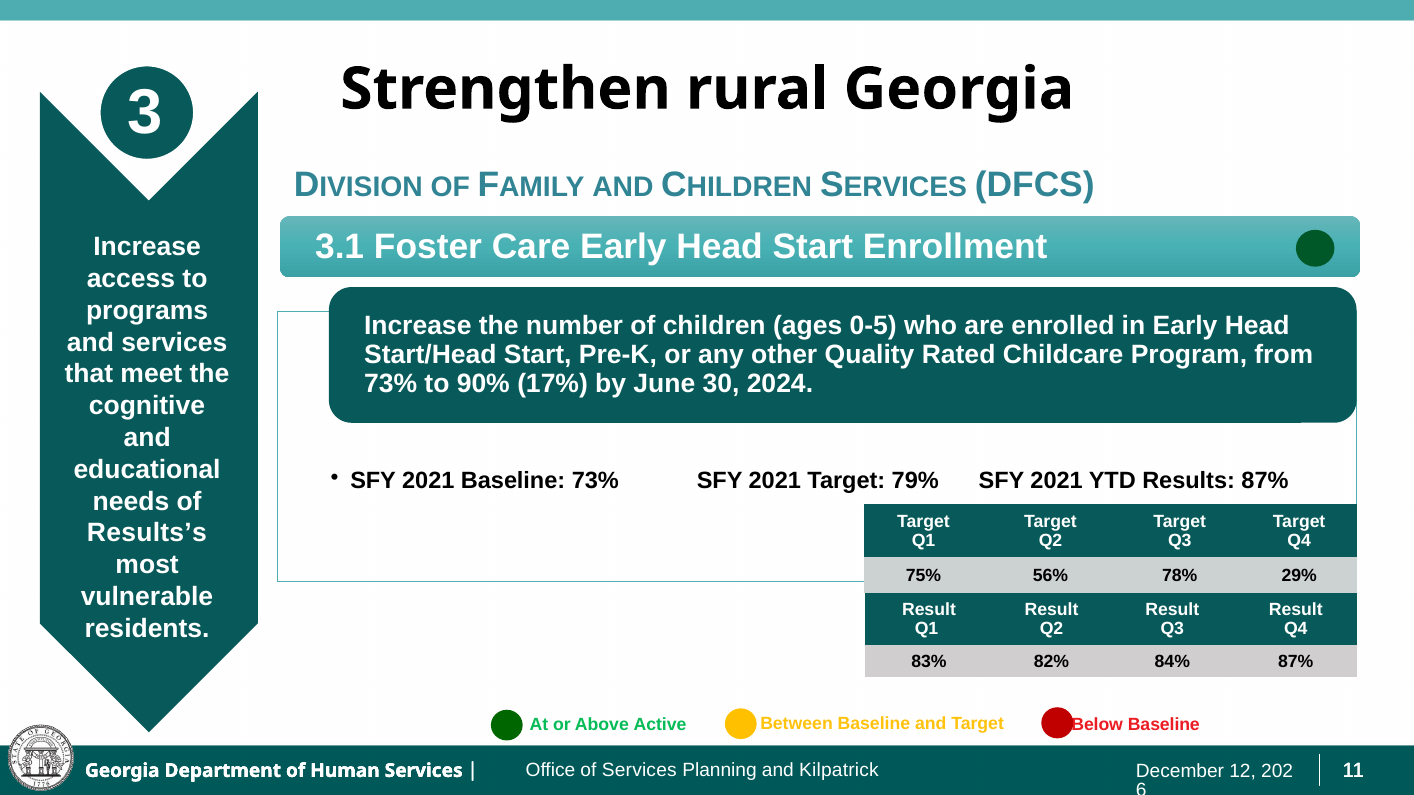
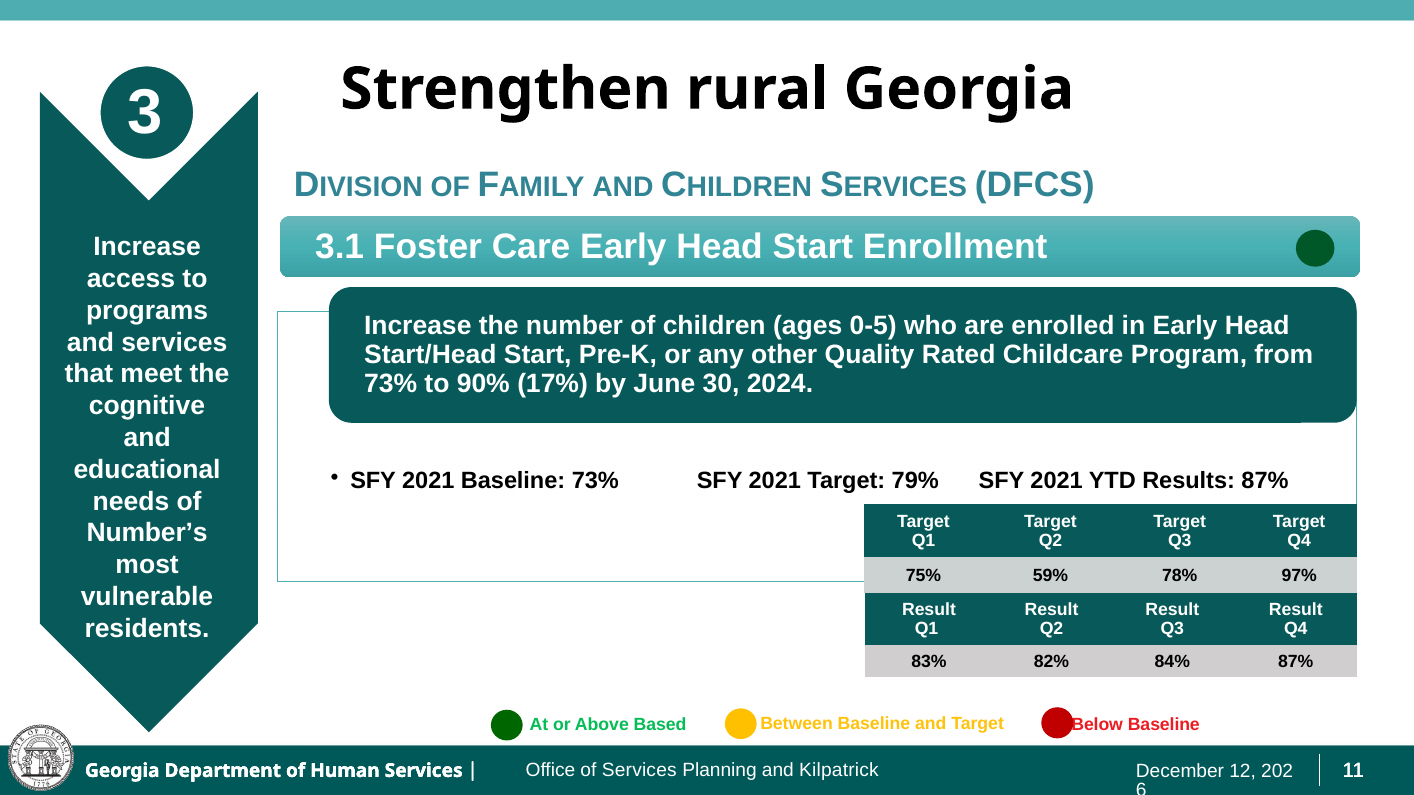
Results’s: Results’s -> Number’s
56%: 56% -> 59%
29%: 29% -> 97%
Active: Active -> Based
